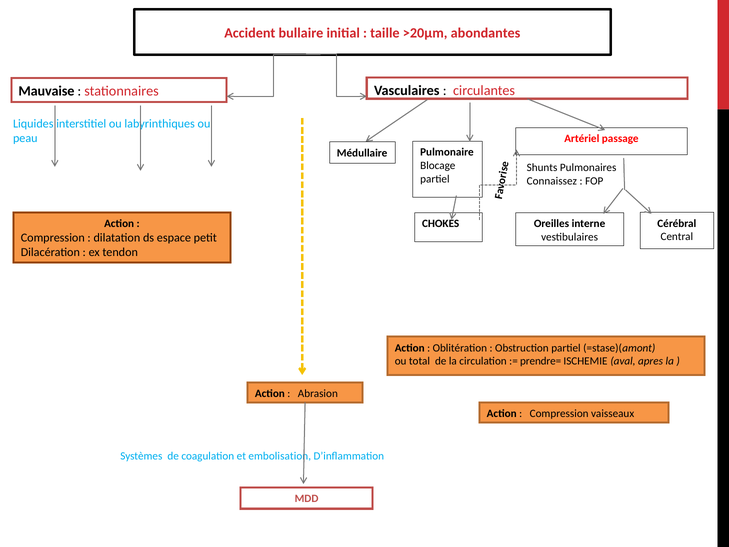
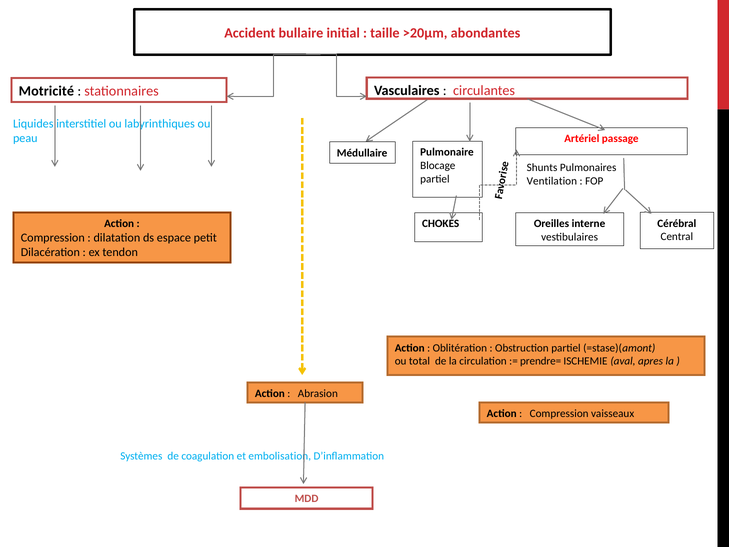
Mauvaise: Mauvaise -> Motricité
Connaissez: Connaissez -> Ventilation
